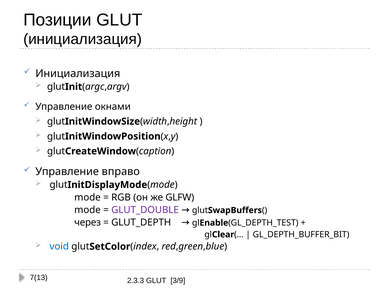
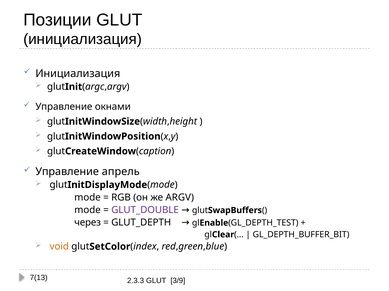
вправо: вправо -> апрель
GLFW: GLFW -> ARGV
void colour: blue -> orange
